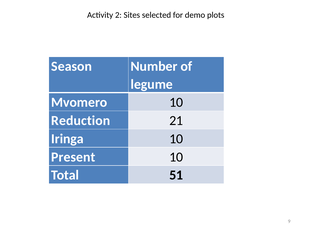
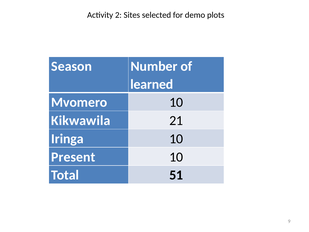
legume: legume -> learned
Reduction: Reduction -> Kikwawila
